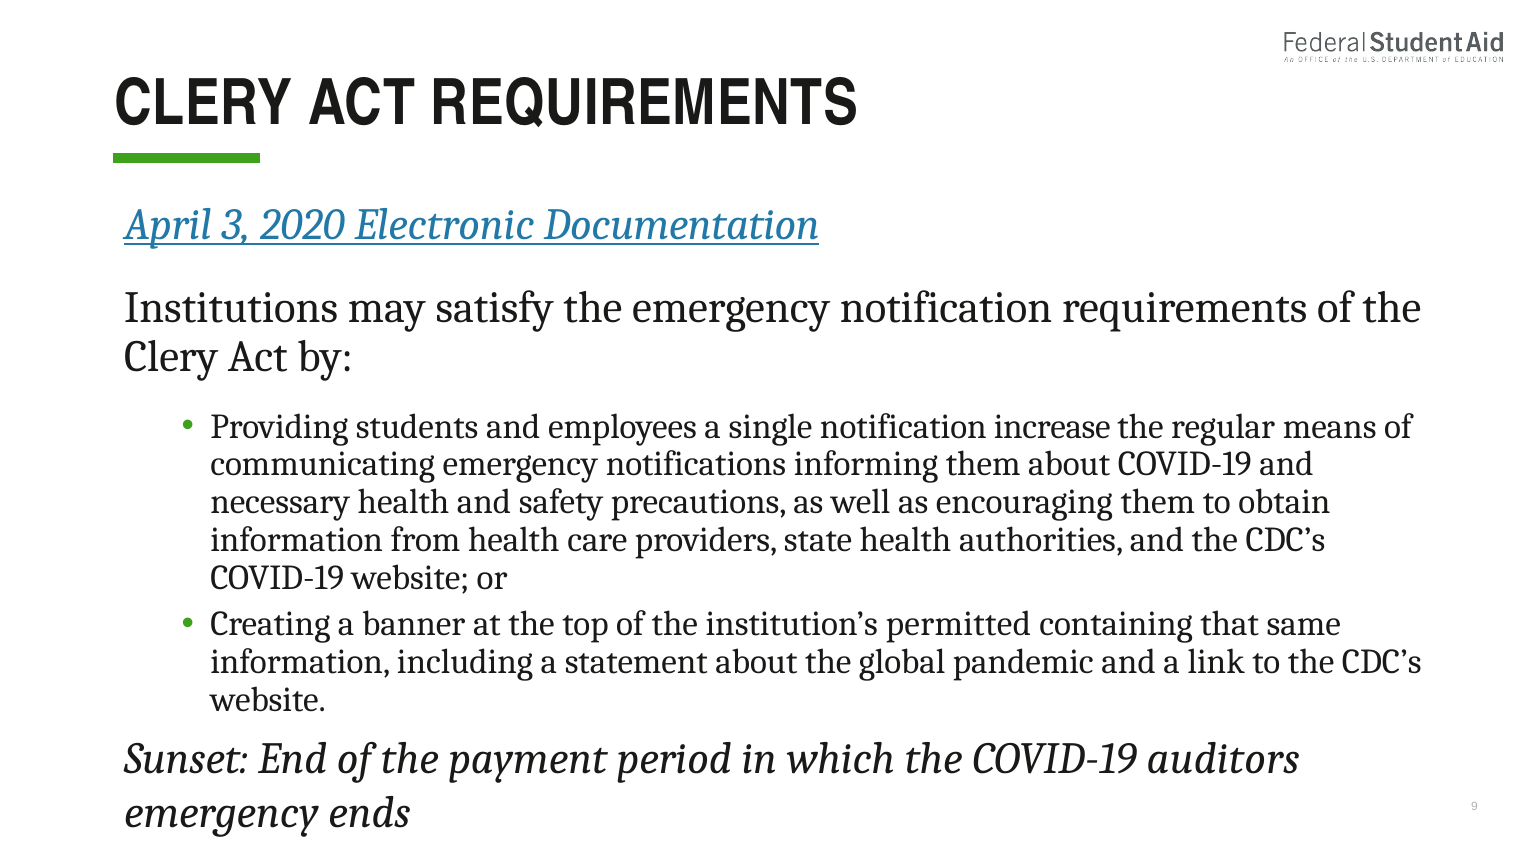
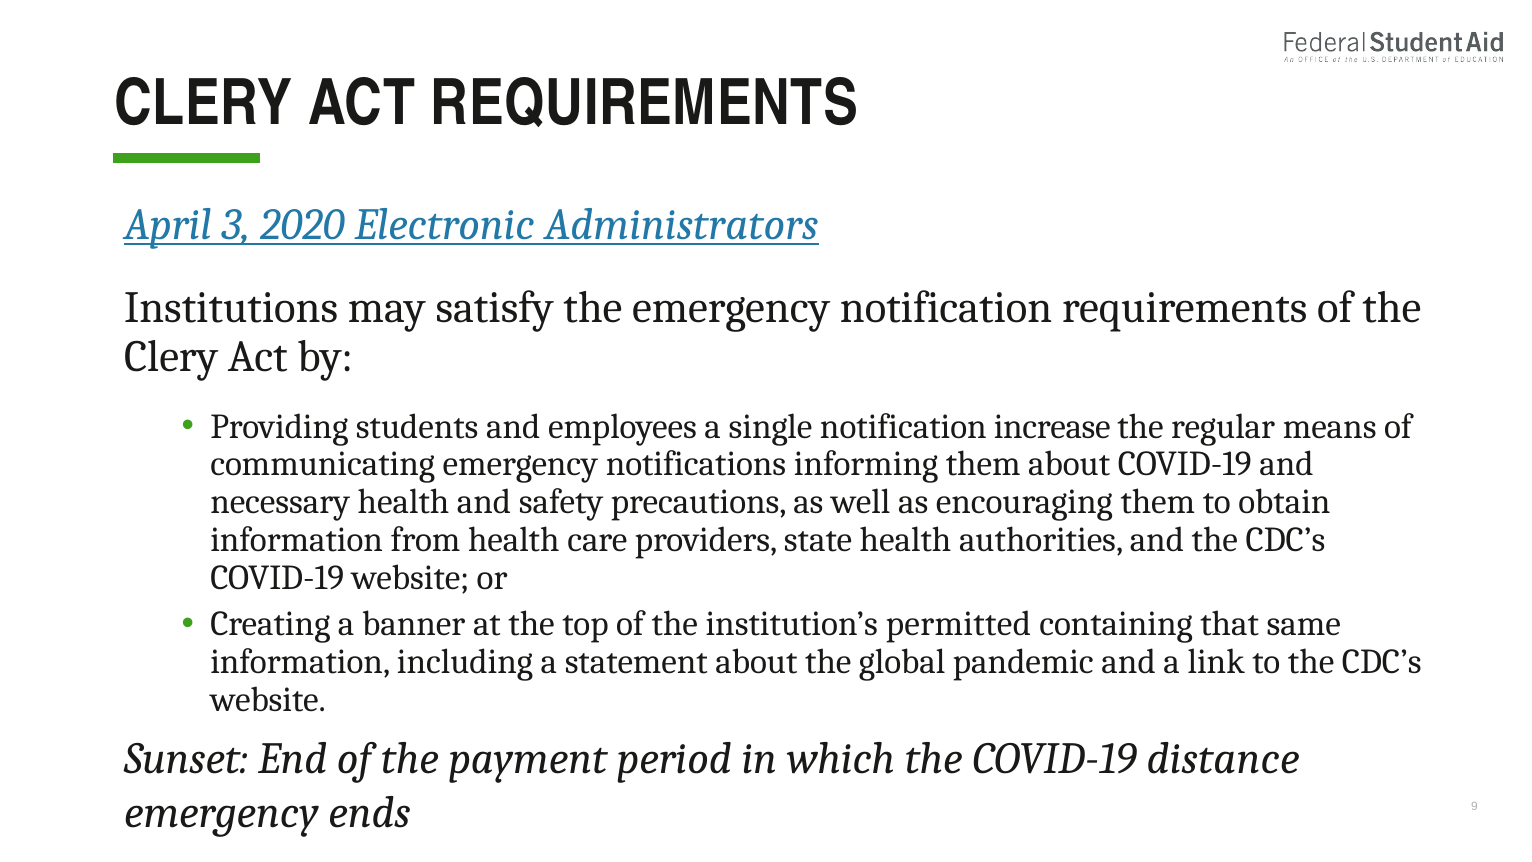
Documentation: Documentation -> Administrators
auditors: auditors -> distance
